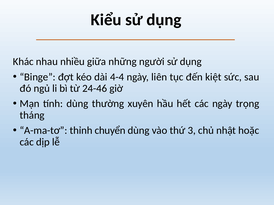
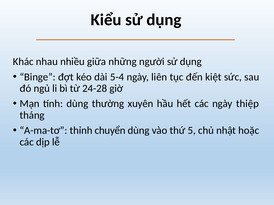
4-4: 4-4 -> 5-4
24-46: 24-46 -> 24-28
trọng: trọng -> thiệp
3: 3 -> 5
